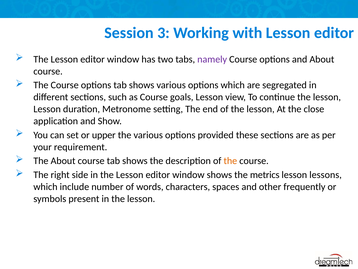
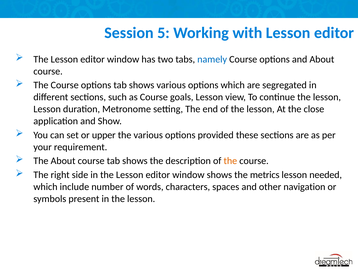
3: 3 -> 5
namely colour: purple -> blue
lessons: lessons -> needed
frequently: frequently -> navigation
